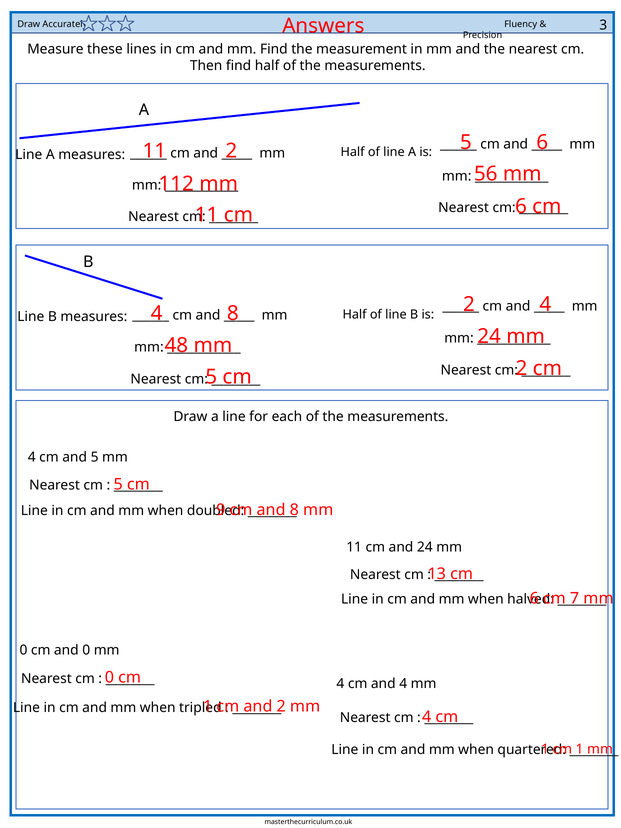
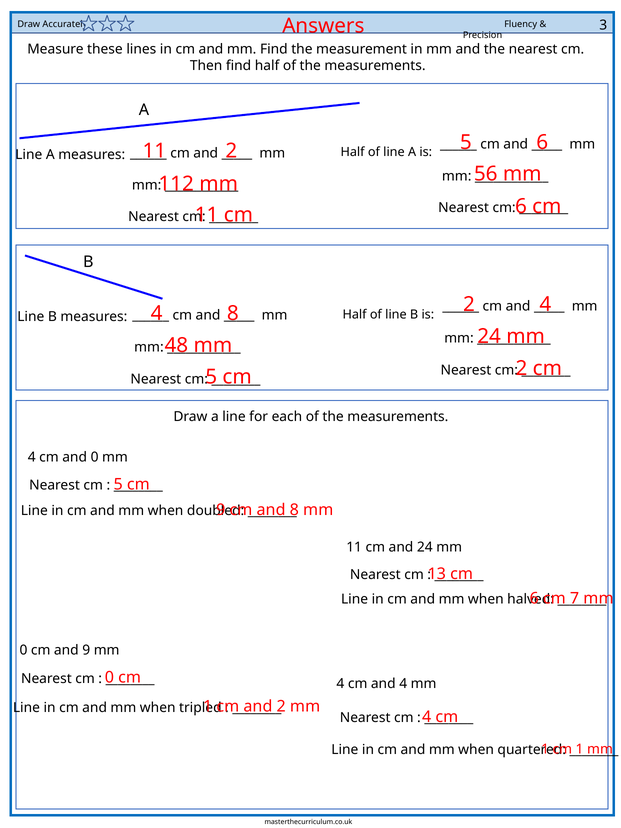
and 5: 5 -> 0
and 0: 0 -> 9
